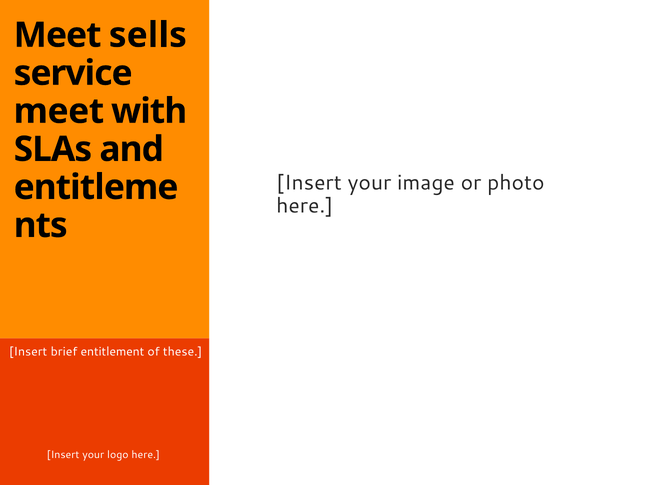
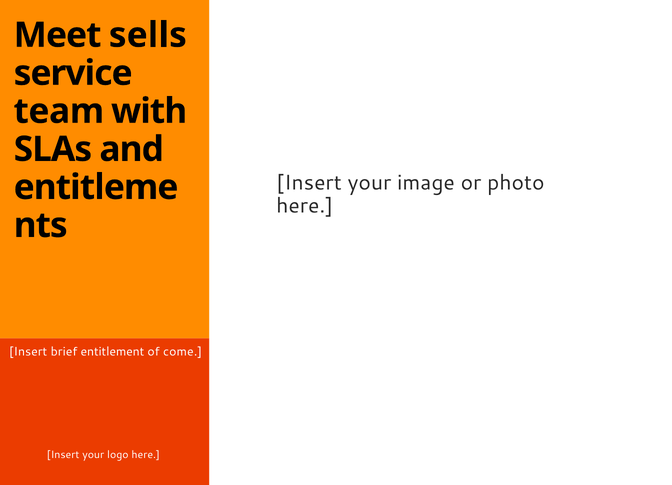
meet at (59, 111): meet -> team
these: these -> come
